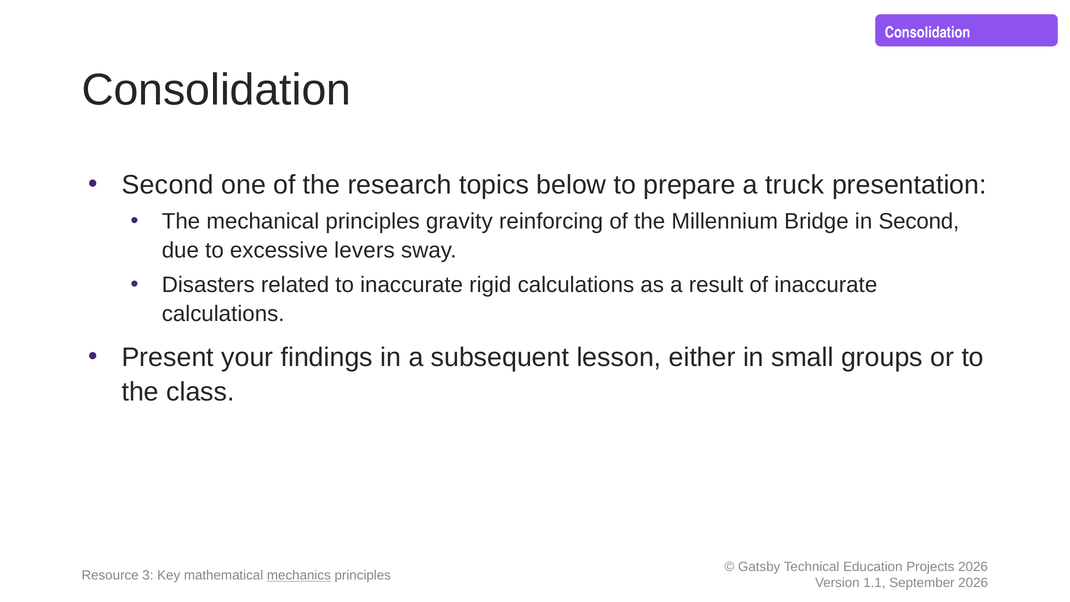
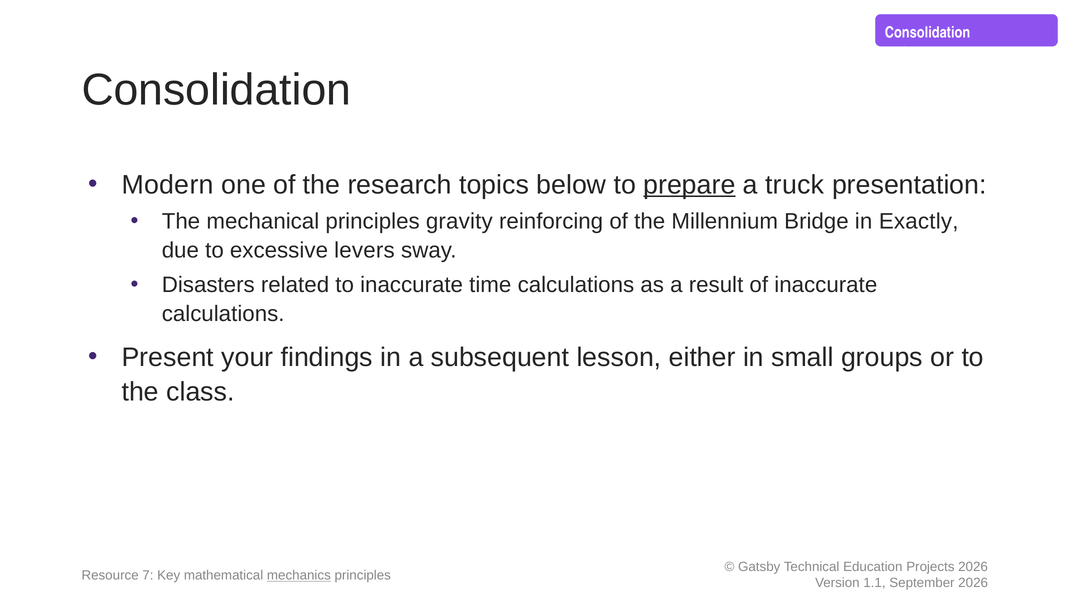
Second at (168, 185): Second -> Modern
prepare underline: none -> present
in Second: Second -> Exactly
rigid: rigid -> time
3: 3 -> 7
